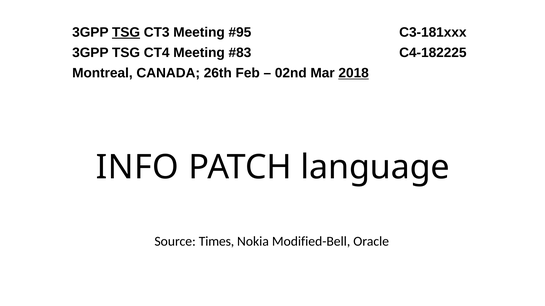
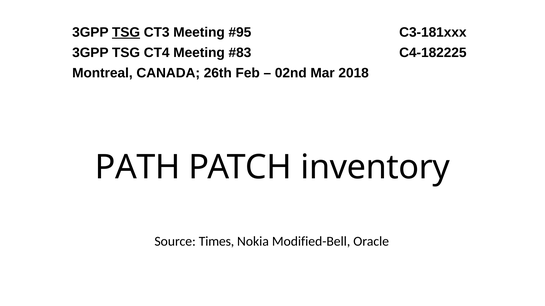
2018 underline: present -> none
INFO: INFO -> PATH
language: language -> inventory
